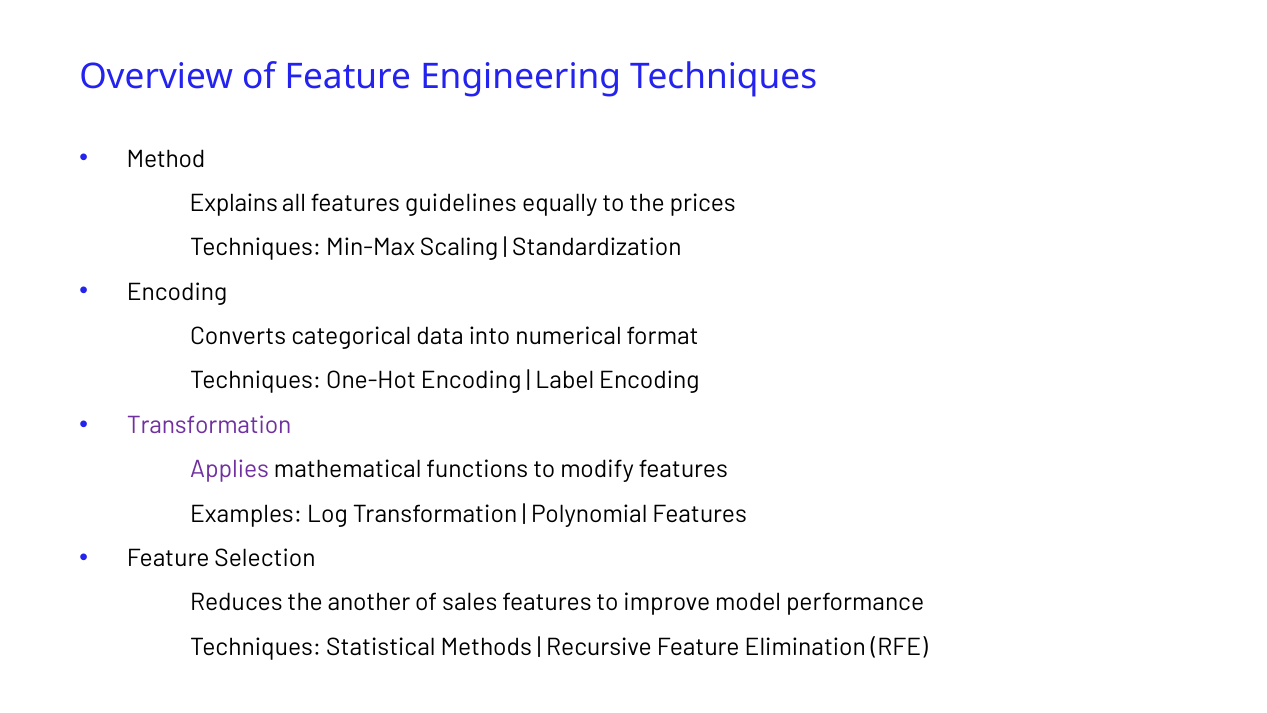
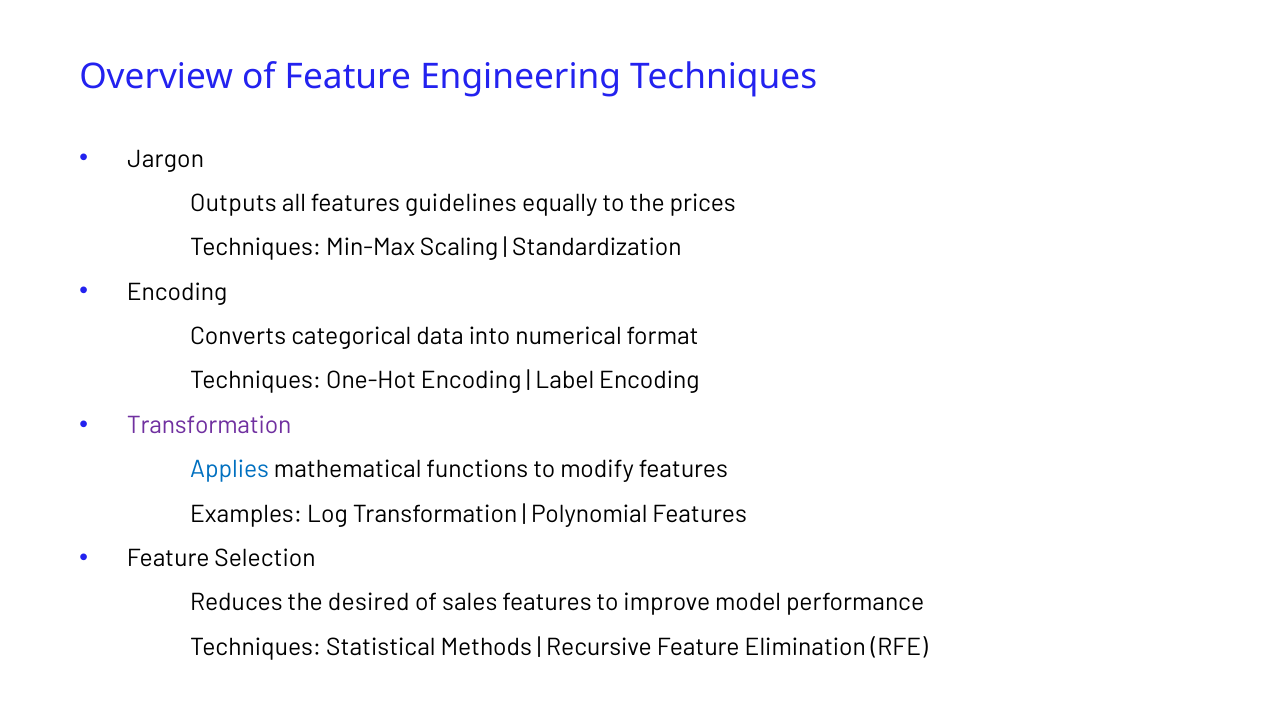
Method: Method -> Jargon
Explains: Explains -> Outputs
Applies colour: purple -> blue
another: another -> desired
